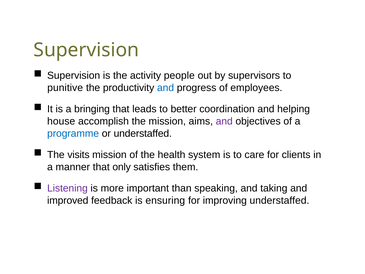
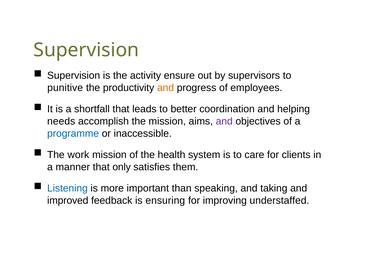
people: people -> ensure
and at (166, 88) colour: blue -> orange
bringing: bringing -> shortfall
house: house -> needs
or understaffed: understaffed -> inaccessible
visits: visits -> work
Listening colour: purple -> blue
